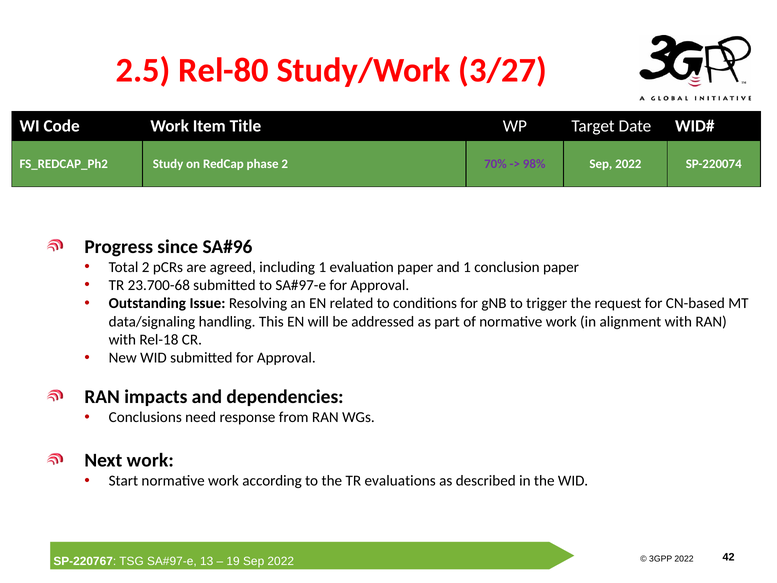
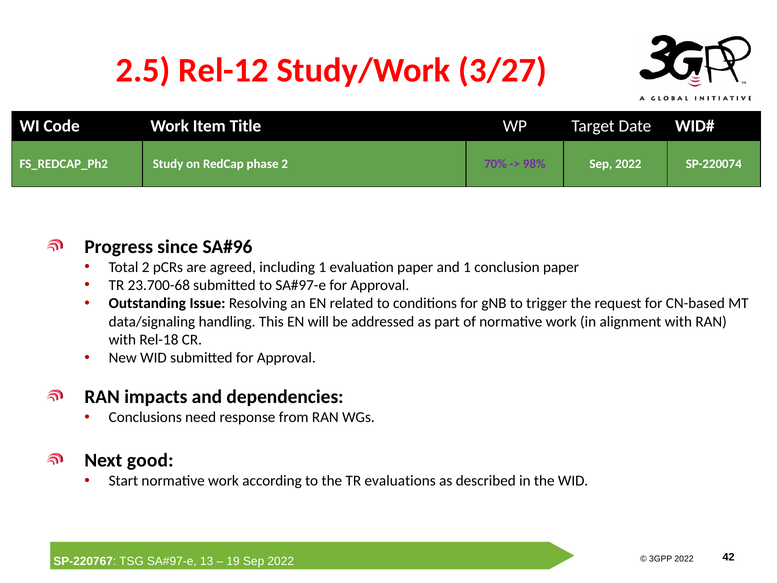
Rel-80: Rel-80 -> Rel-12
Next work: work -> good
